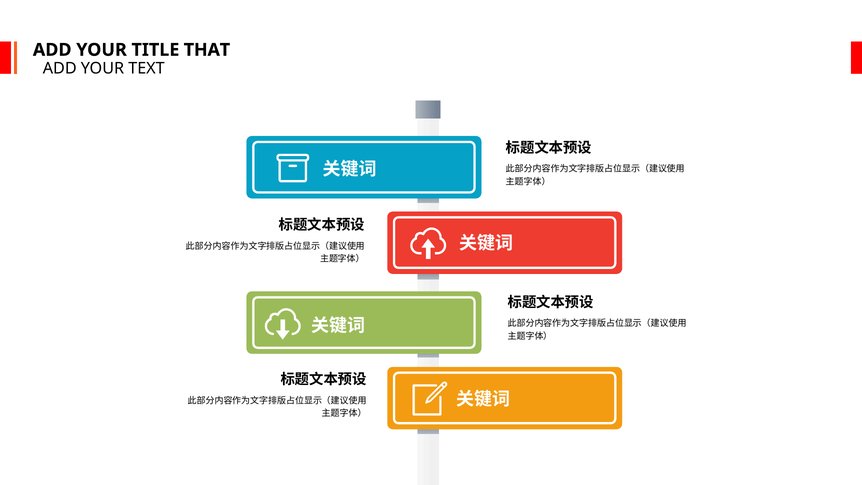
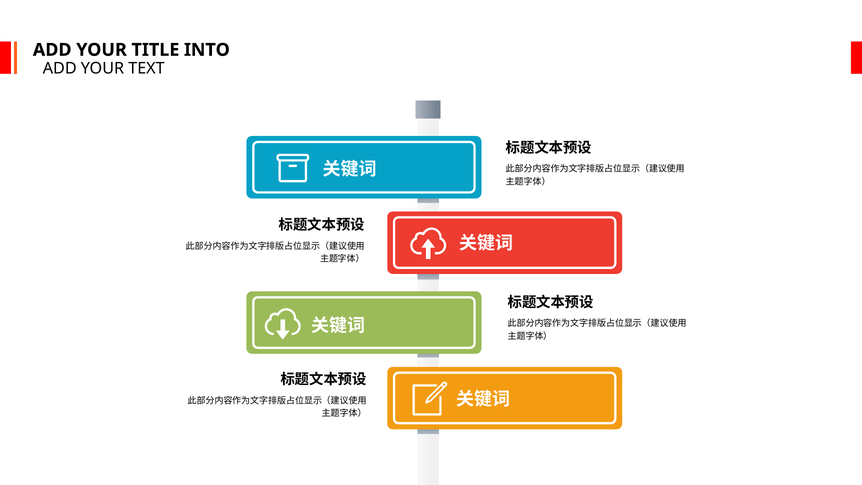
THAT: THAT -> INTO
